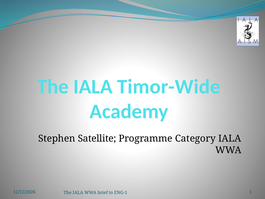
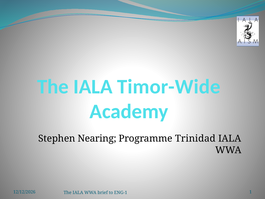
Satellite: Satellite -> Nearing
Category: Category -> Trinidad
